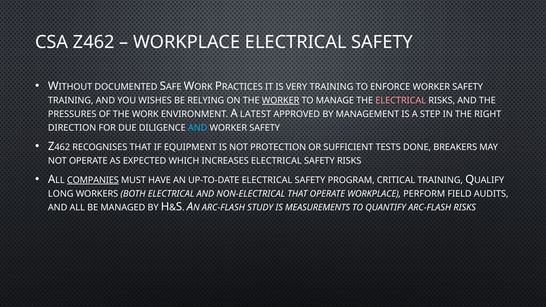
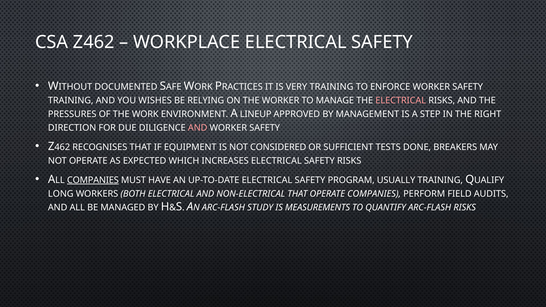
WORKER at (281, 100) underline: present -> none
LATEST: LATEST -> LINEUP
AND at (198, 128) colour: light blue -> pink
PROTECTION: PROTECTION -> CONSIDERED
CRITICAL: CRITICAL -> USUALLY
OPERATE WORKPLACE: WORKPLACE -> COMPANIES
